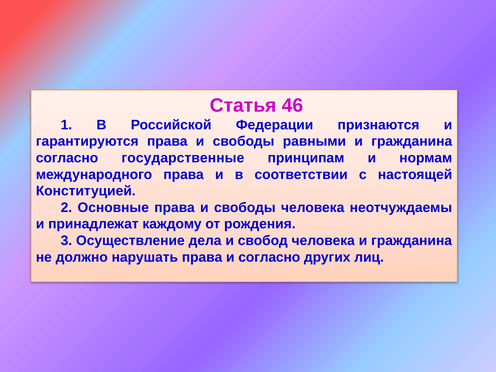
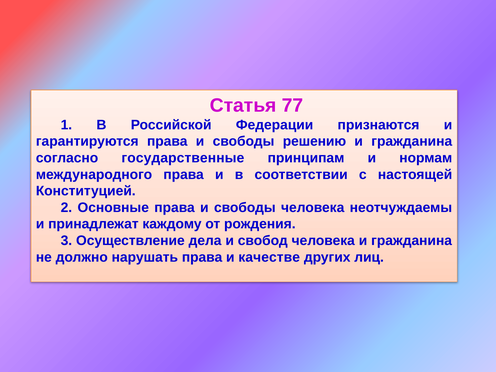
46: 46 -> 77
равными: равными -> решению
и согласно: согласно -> качестве
